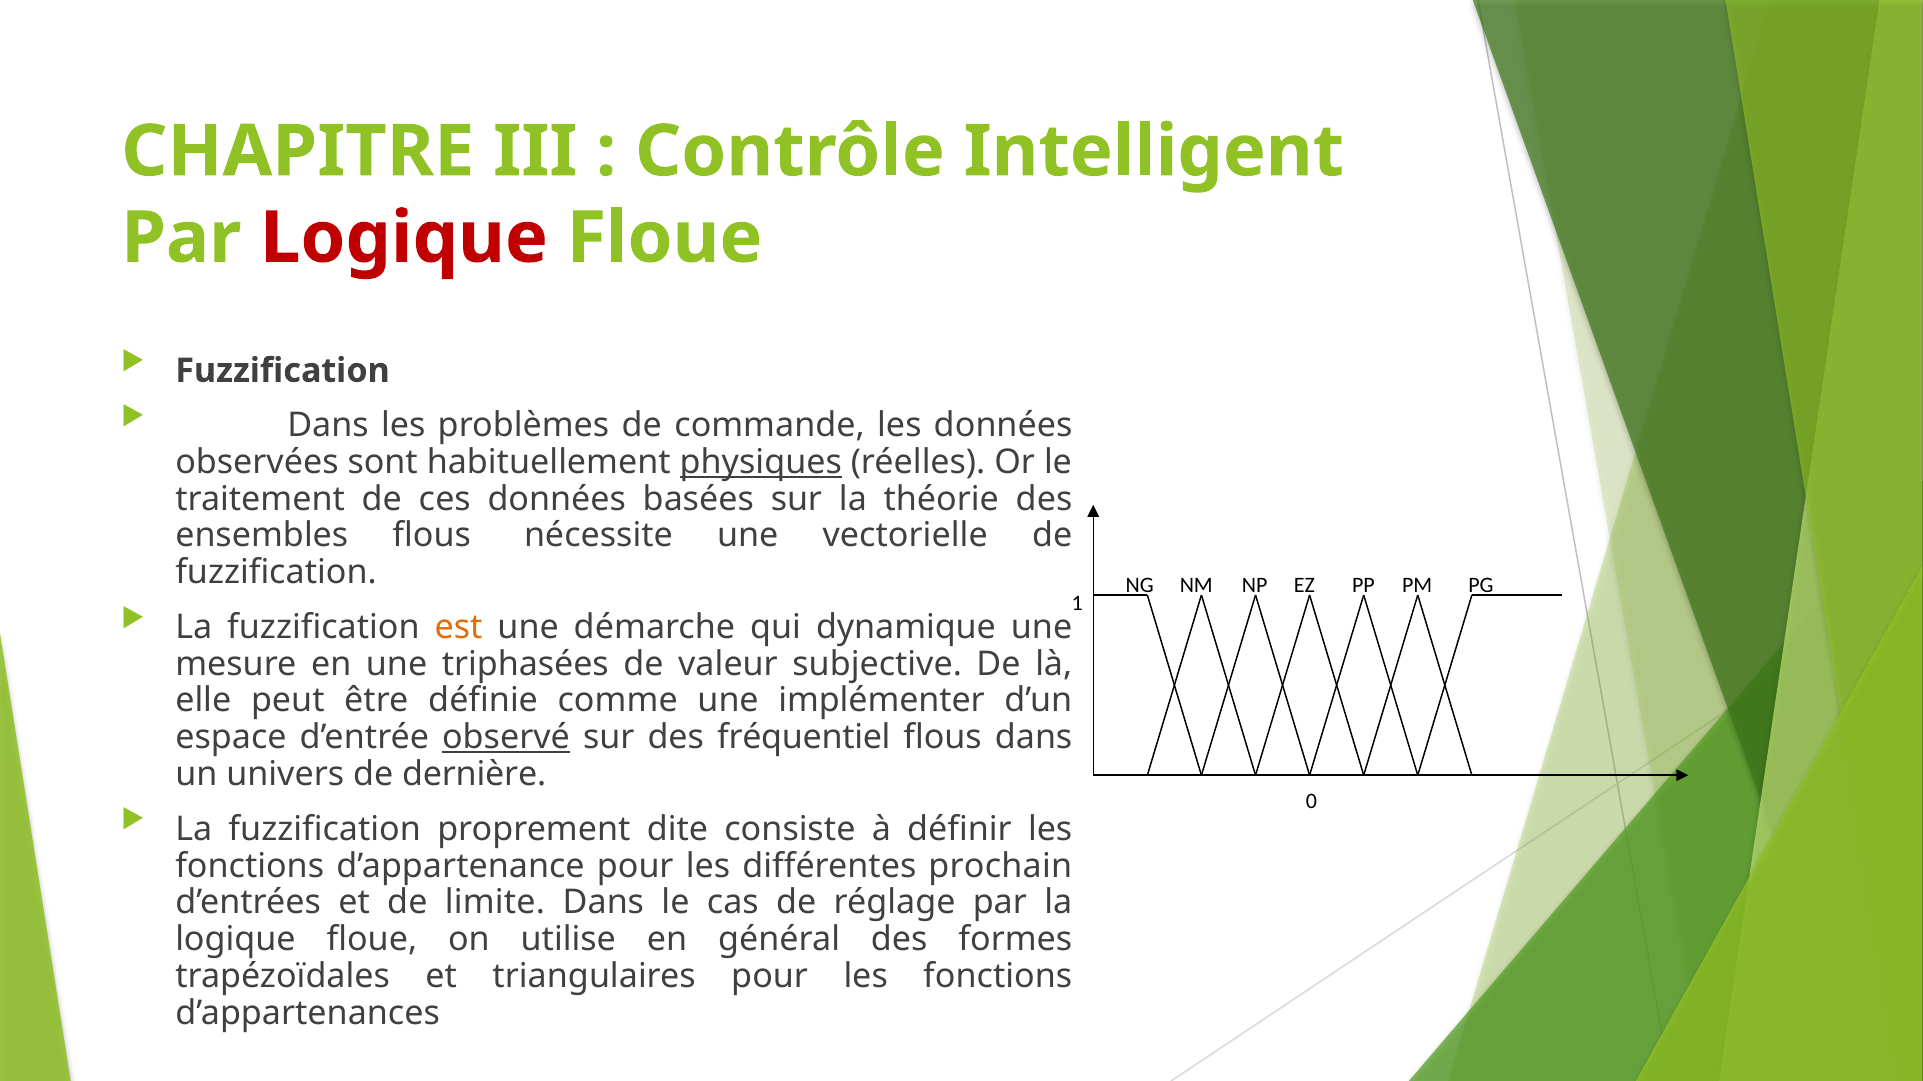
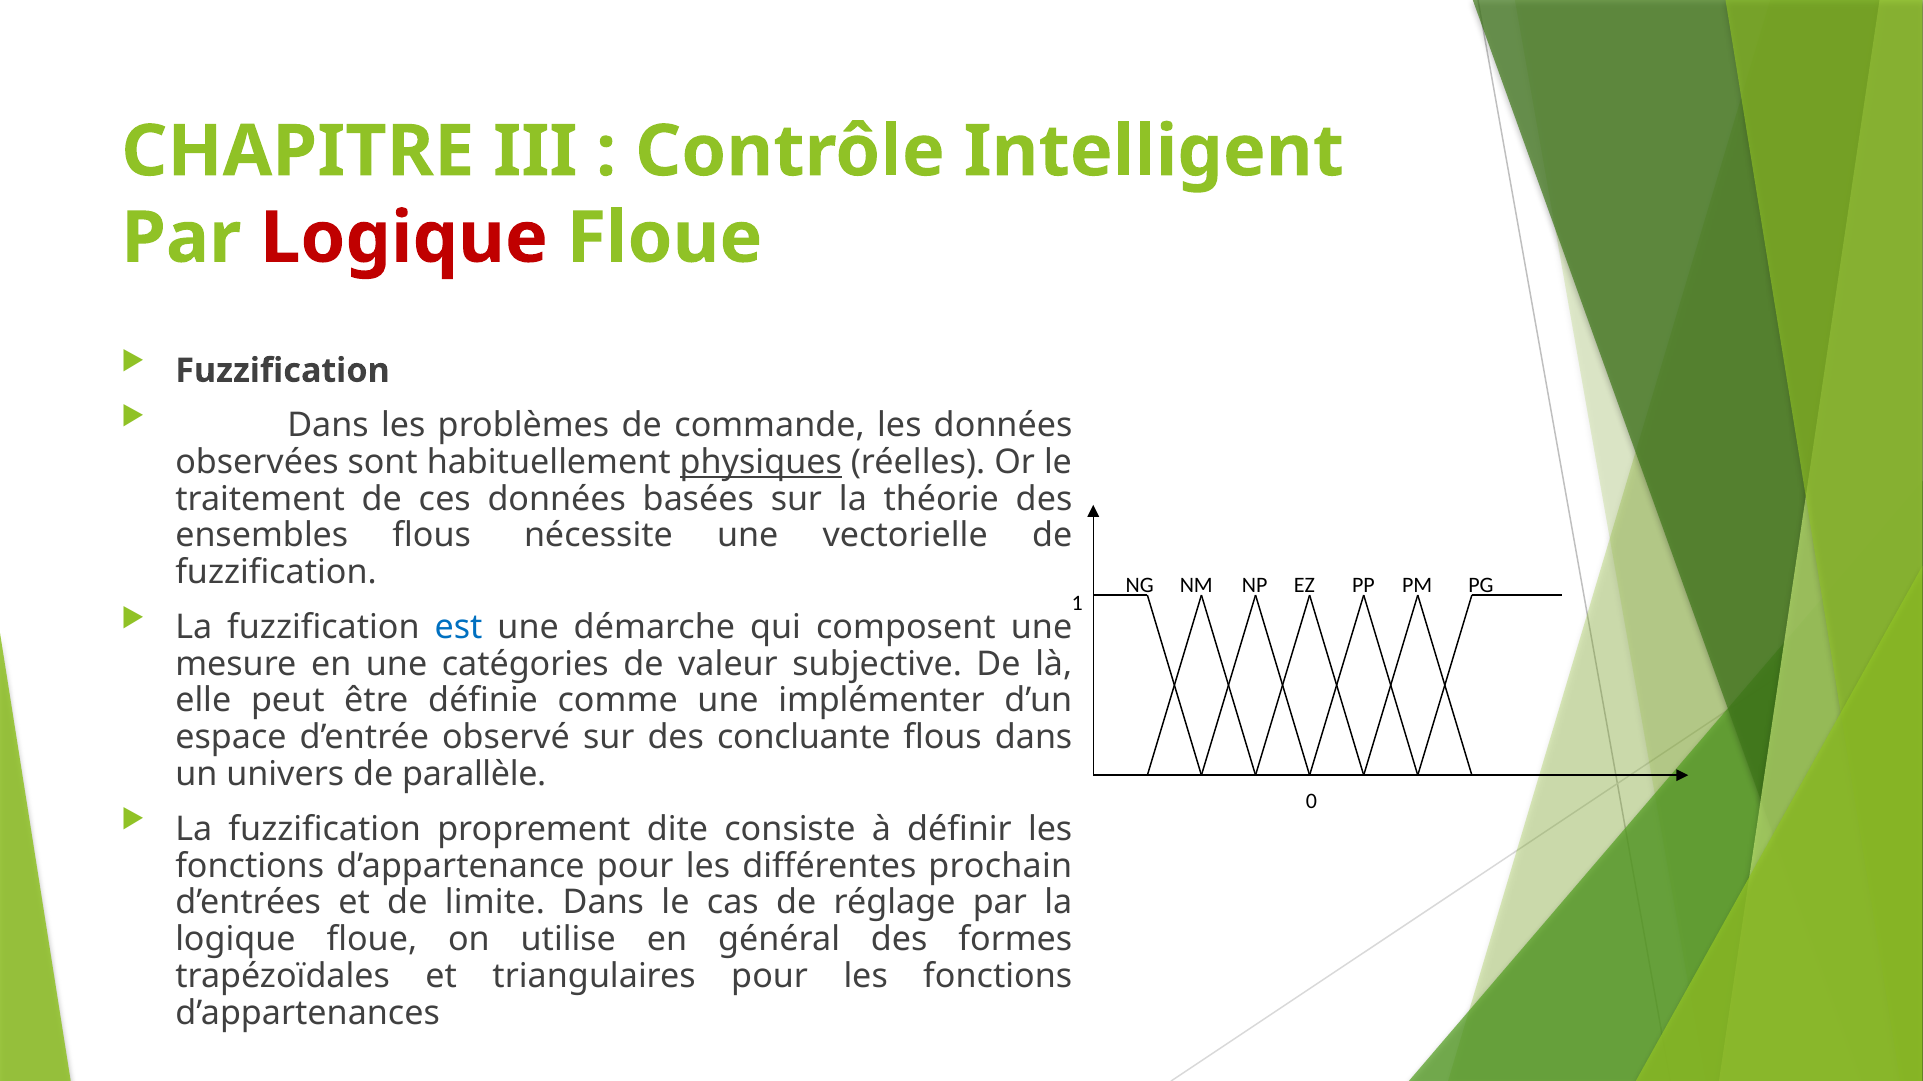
est colour: orange -> blue
dynamique: dynamique -> composent
triphasées: triphasées -> catégories
observé underline: present -> none
fréquentiel: fréquentiel -> concluante
dernière: dernière -> parallèle
